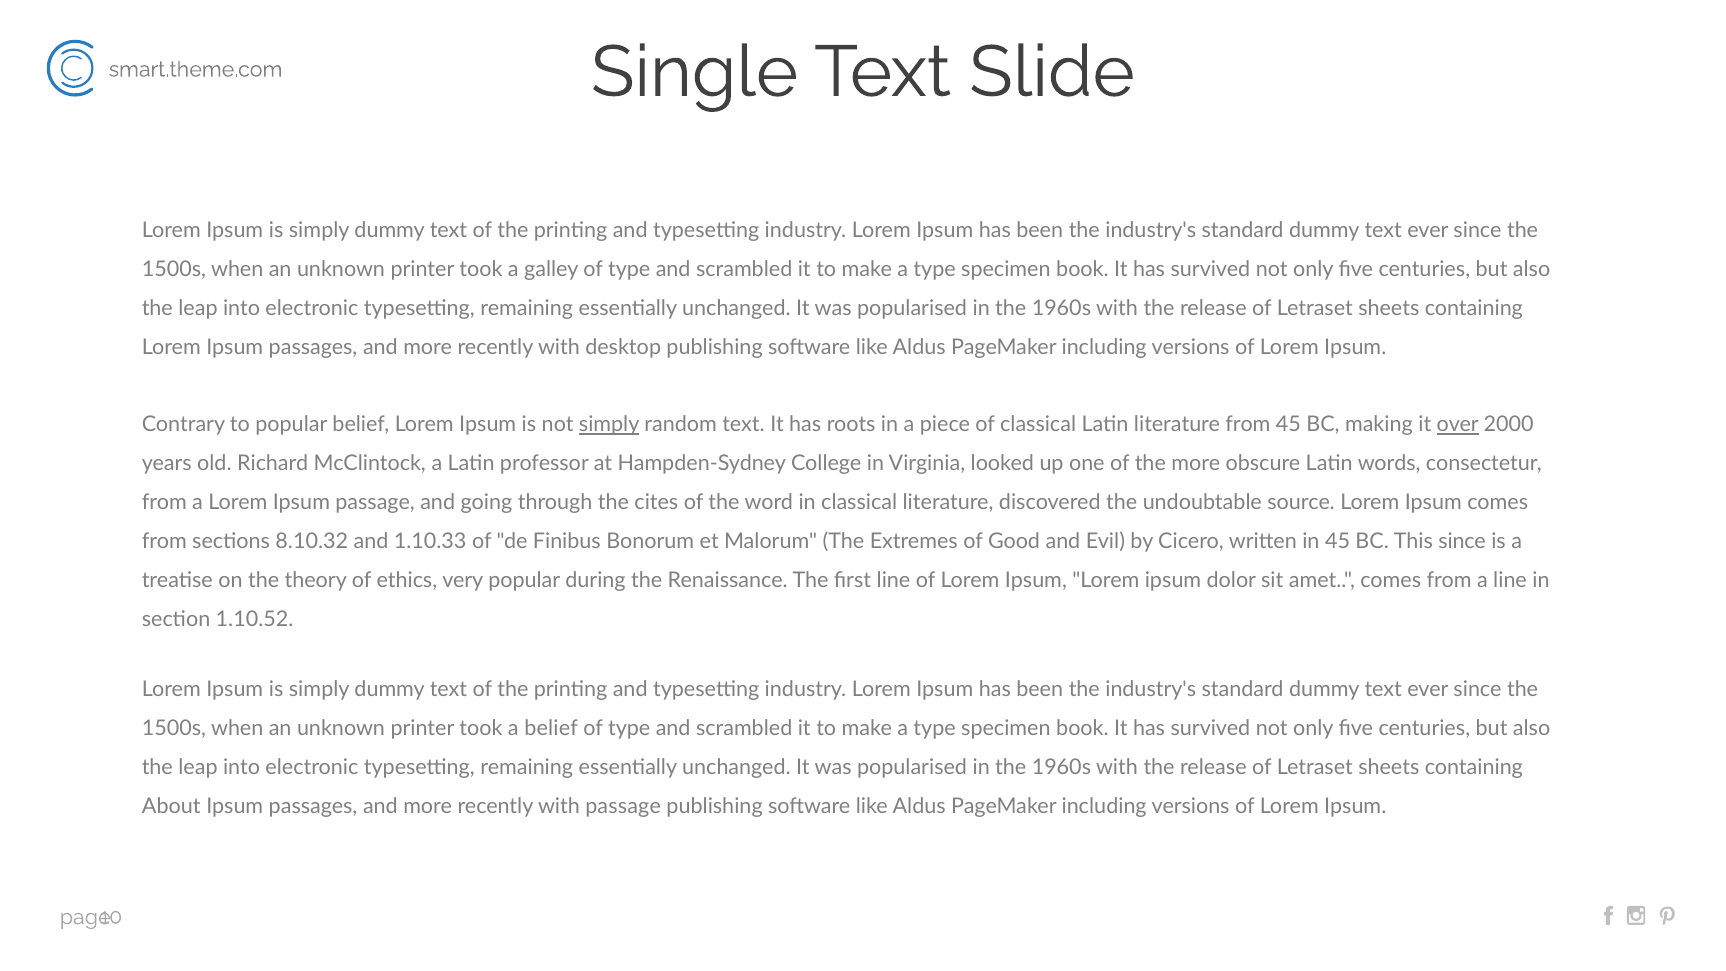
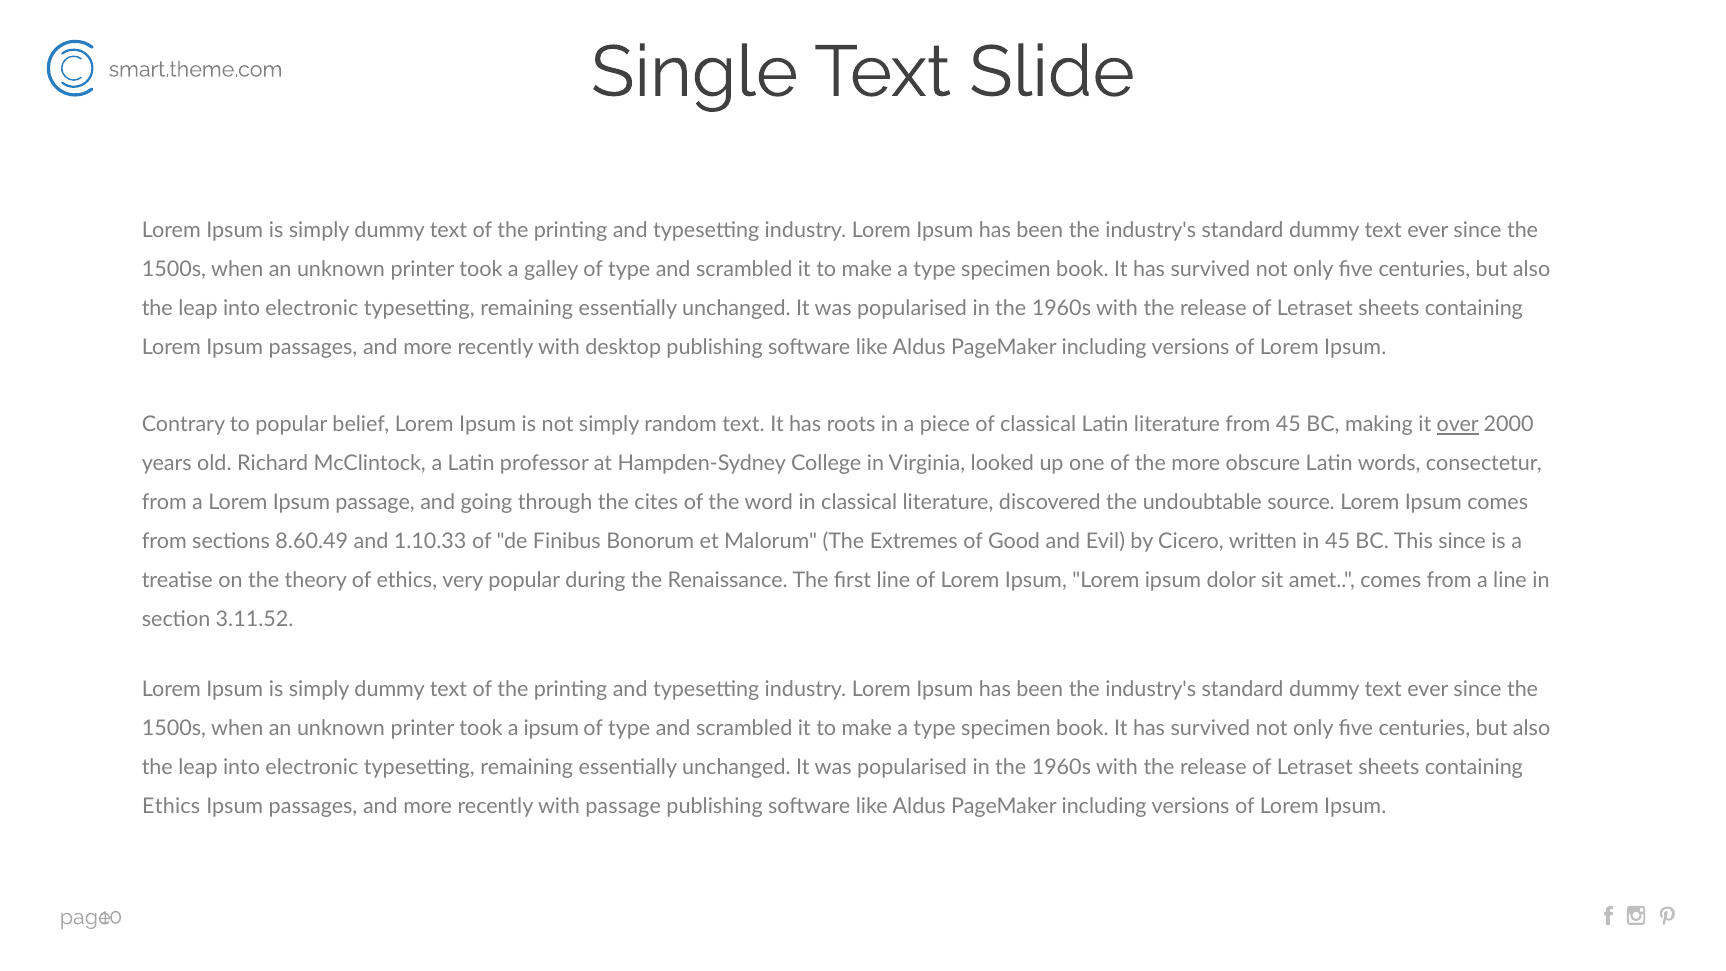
simply at (609, 425) underline: present -> none
8.10.32: 8.10.32 -> 8.60.49
1.10.52: 1.10.52 -> 3.11.52
a belief: belief -> ipsum
About at (171, 806): About -> Ethics
